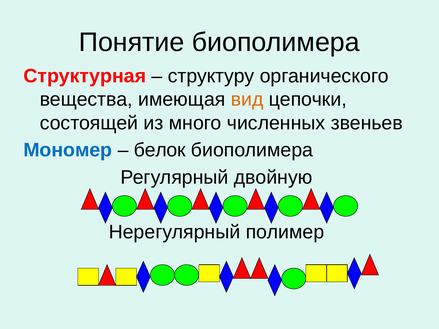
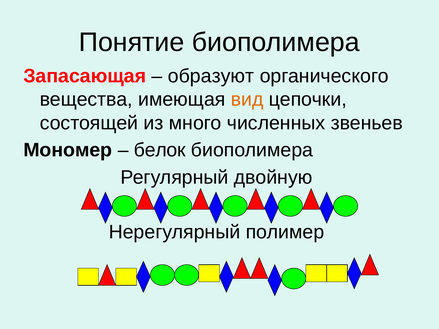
Структурная: Структурная -> Запасающая
структуру: структуру -> образуют
Мономер colour: blue -> black
